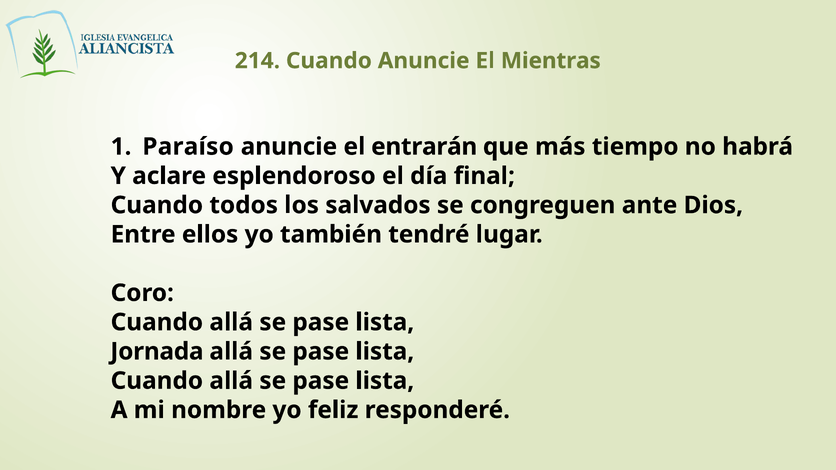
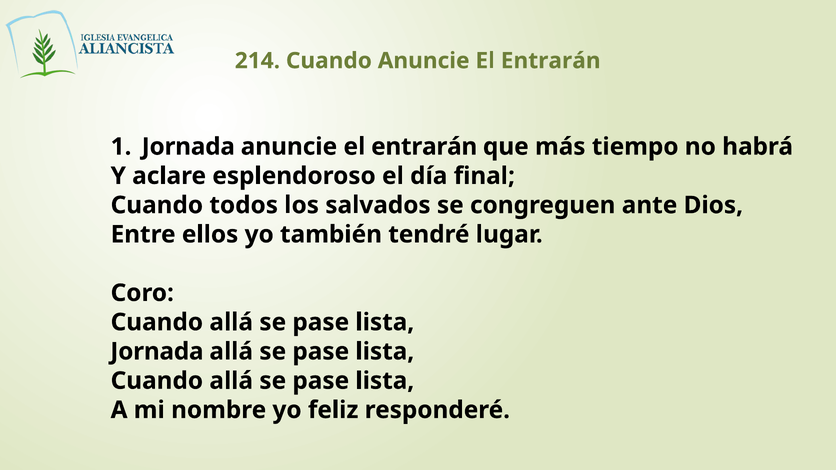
Cuando Anuncie El Mientras: Mientras -> Entrarán
Paraíso at (188, 147): Paraíso -> Jornada
